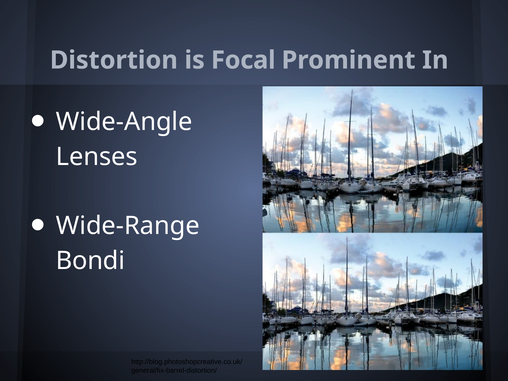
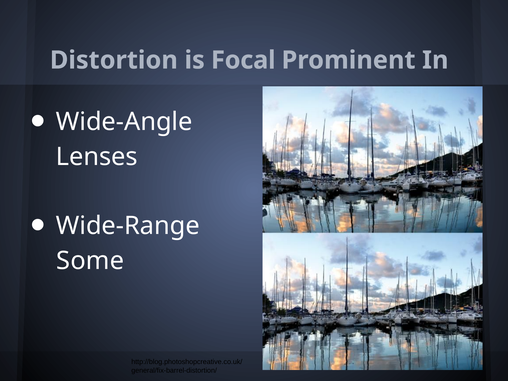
Bondi: Bondi -> Some
